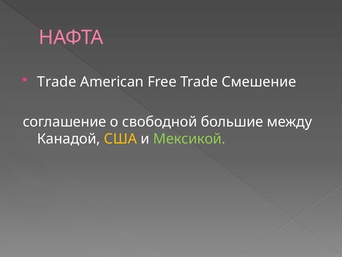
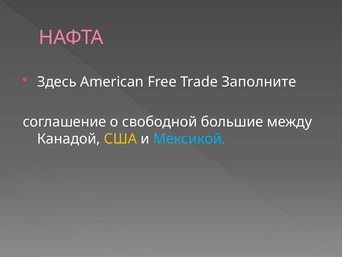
Trade at (57, 82): Trade -> Здесь
Смешение: Смешение -> Заполните
Мексикой colour: light green -> light blue
